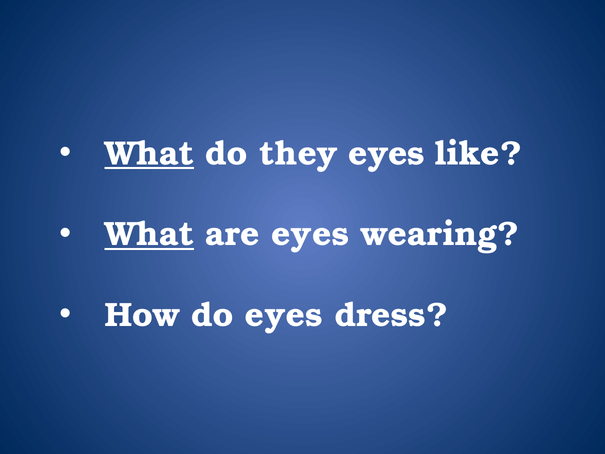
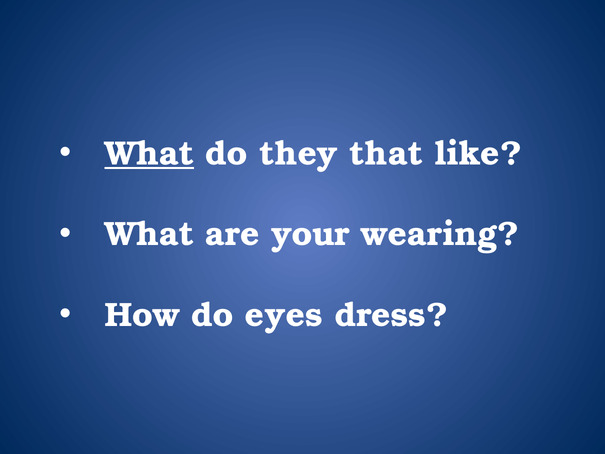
they eyes: eyes -> that
What at (149, 234) underline: present -> none
are eyes: eyes -> your
